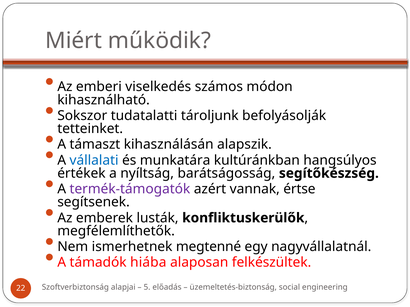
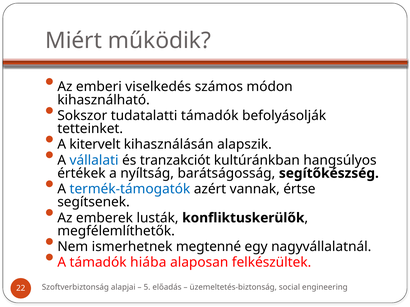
tudatalatti tároljunk: tároljunk -> támadók
támaszt: támaszt -> kitervelt
munkatára: munkatára -> tranzakciót
termék-támogatók colour: purple -> blue
